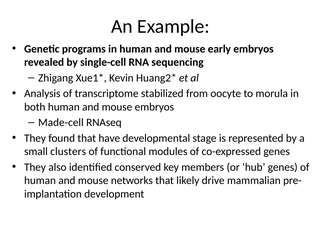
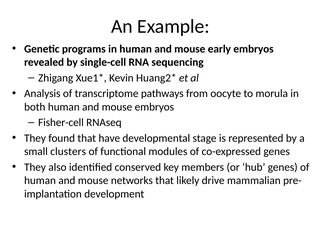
stabilized: stabilized -> pathways
Made-cell: Made-cell -> Fisher-cell
